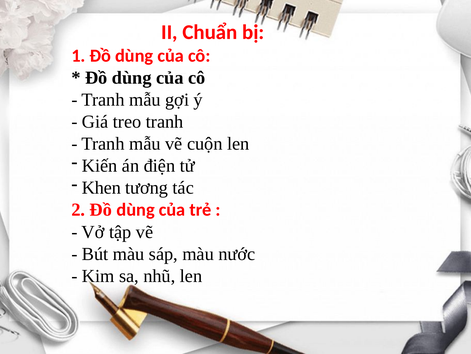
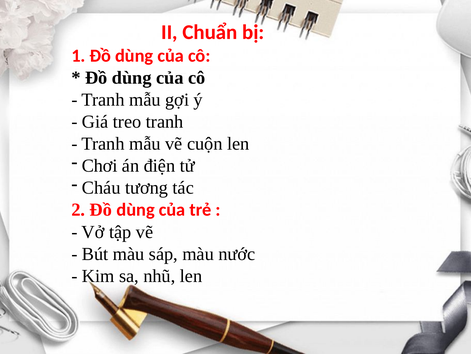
Kiến: Kiến -> Chơi
Khen: Khen -> Cháu
